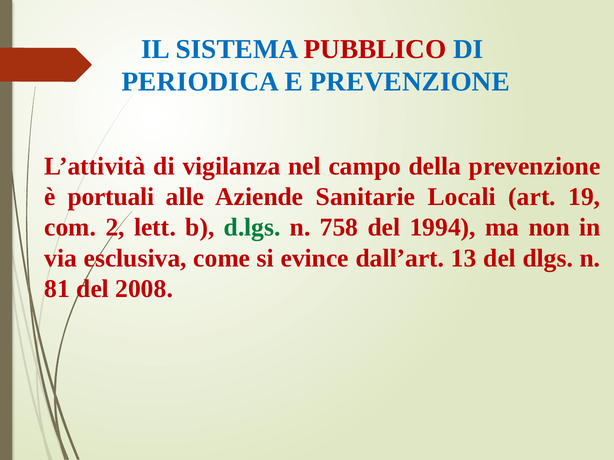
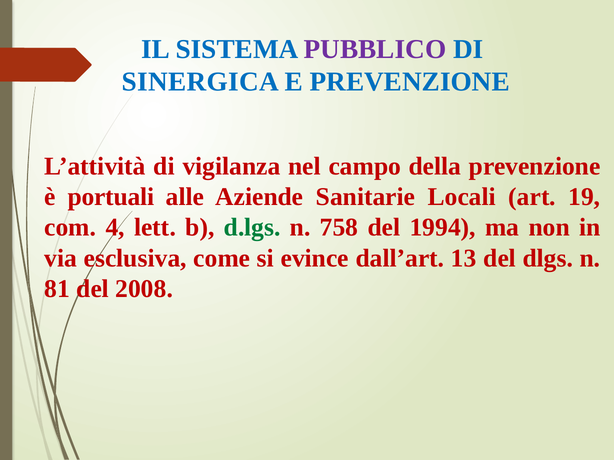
PUBBLICO colour: red -> purple
PERIODICA: PERIODICA -> SINERGICA
2: 2 -> 4
